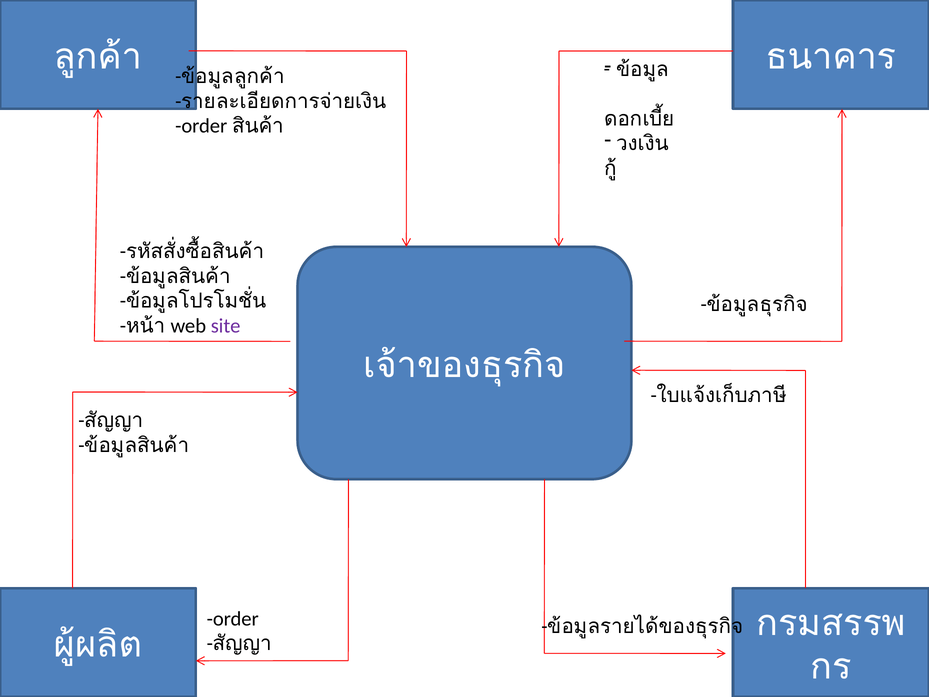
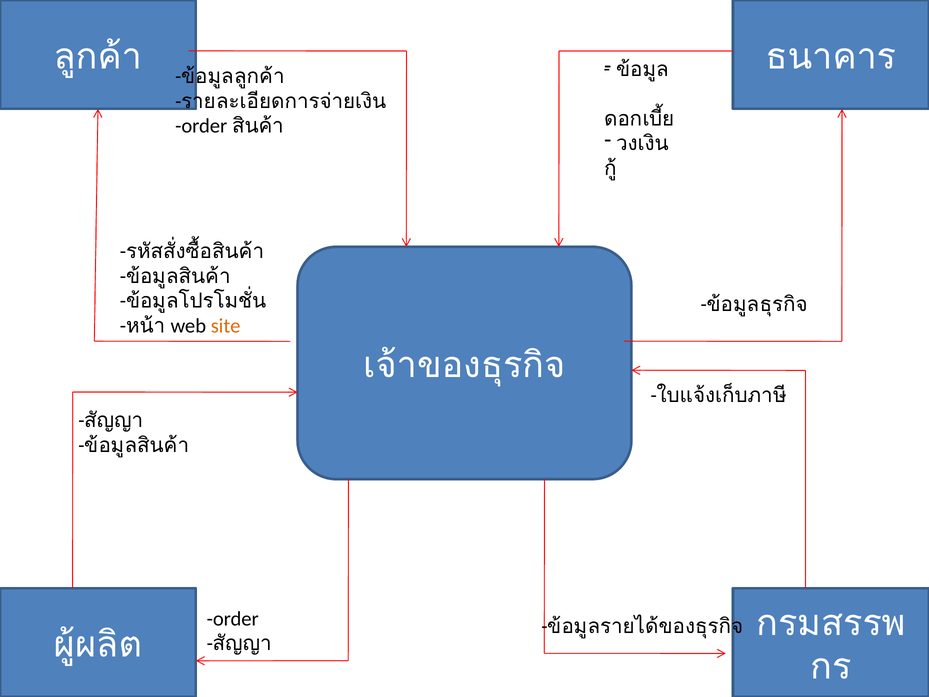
site colour: purple -> orange
